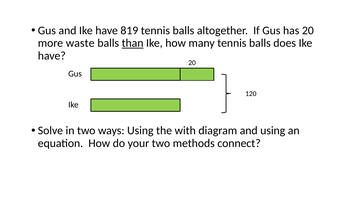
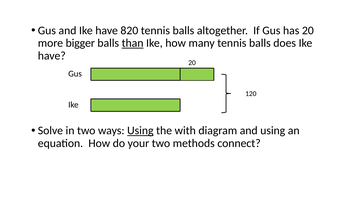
819: 819 -> 820
waste: waste -> bigger
Using at (140, 131) underline: none -> present
